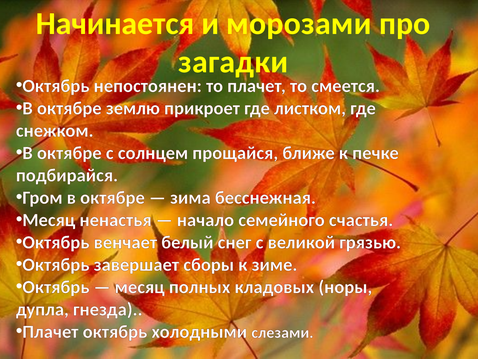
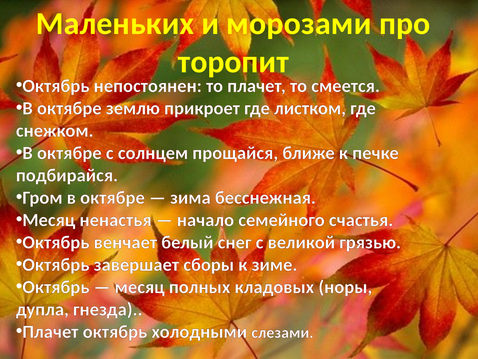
Начинается: Начинается -> Маленьких
загадки: загадки -> торопит
